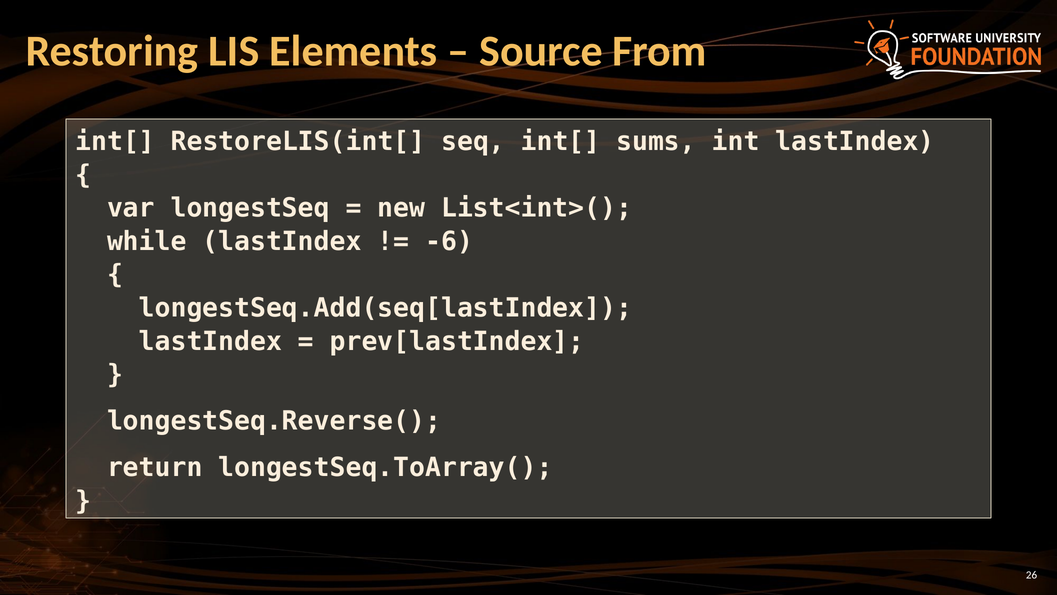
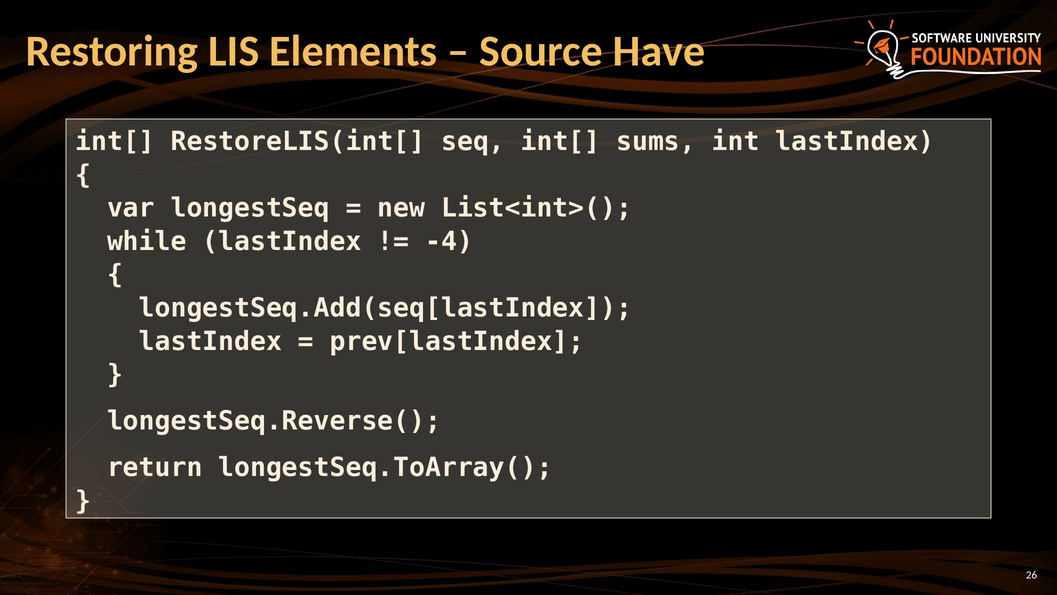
From: From -> Have
-6: -6 -> -4
